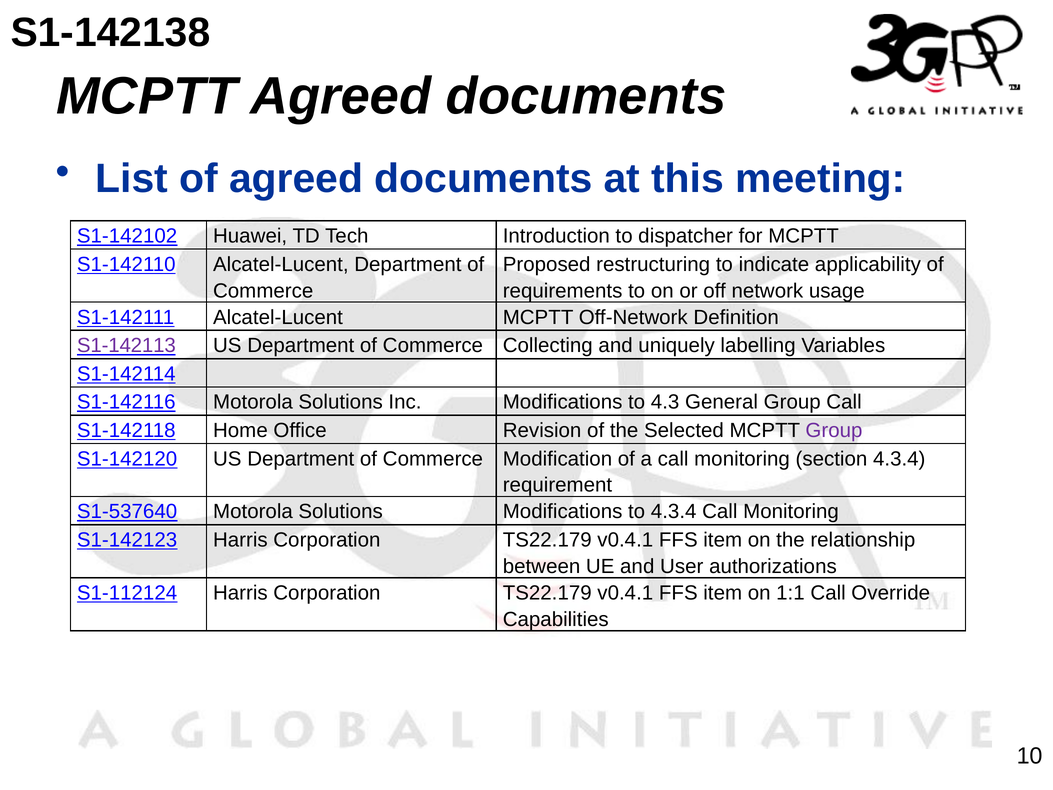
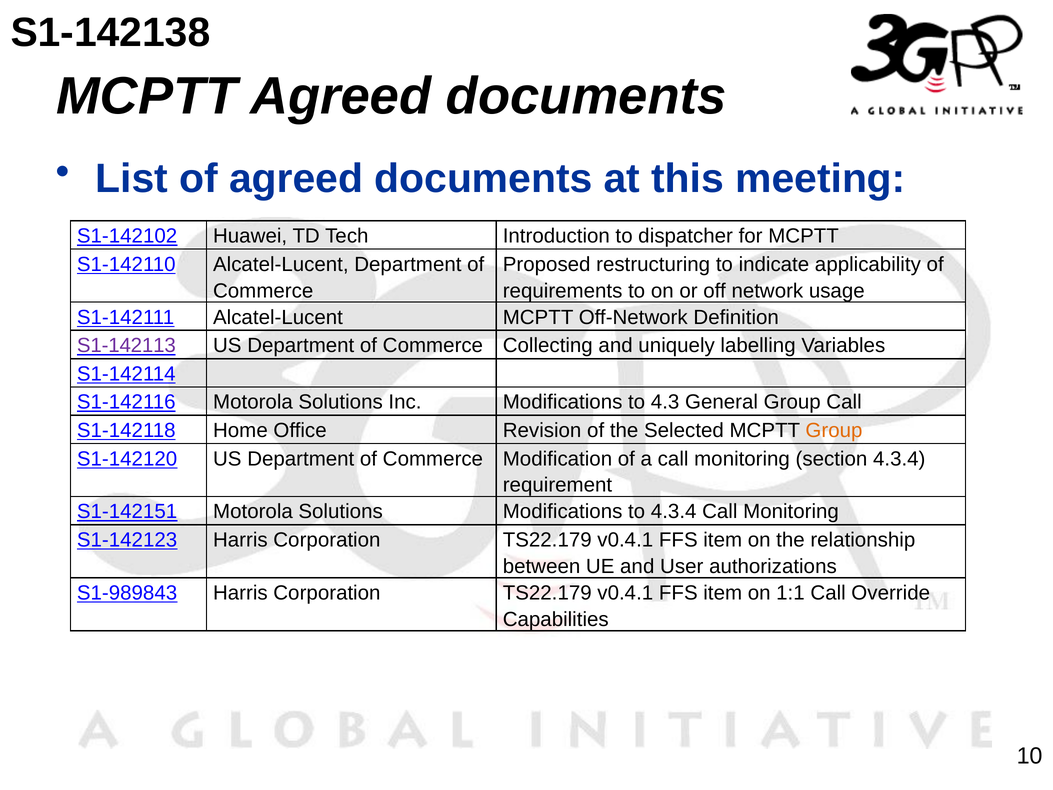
Group at (834, 430) colour: purple -> orange
S1-537640: S1-537640 -> S1-142151
S1-112124: S1-112124 -> S1-989843
